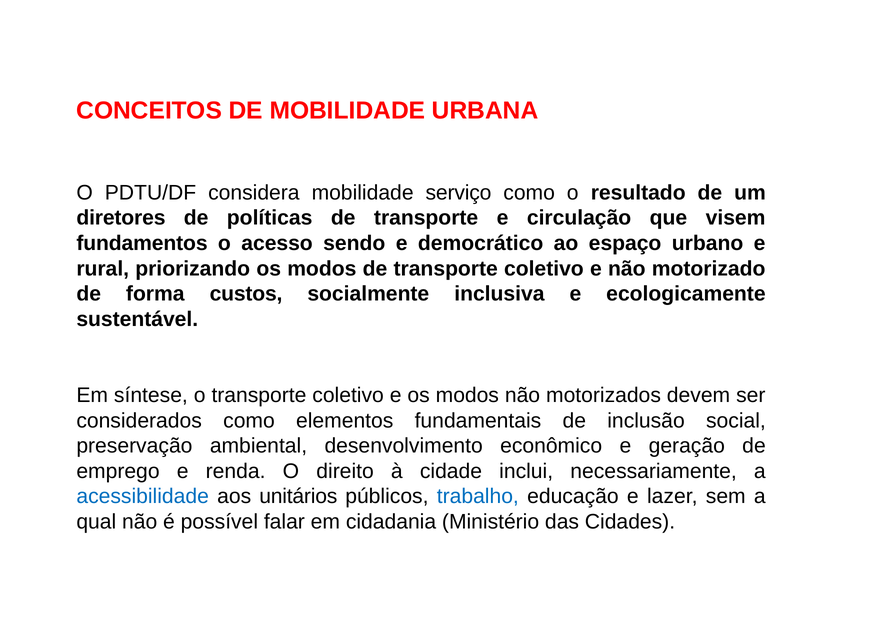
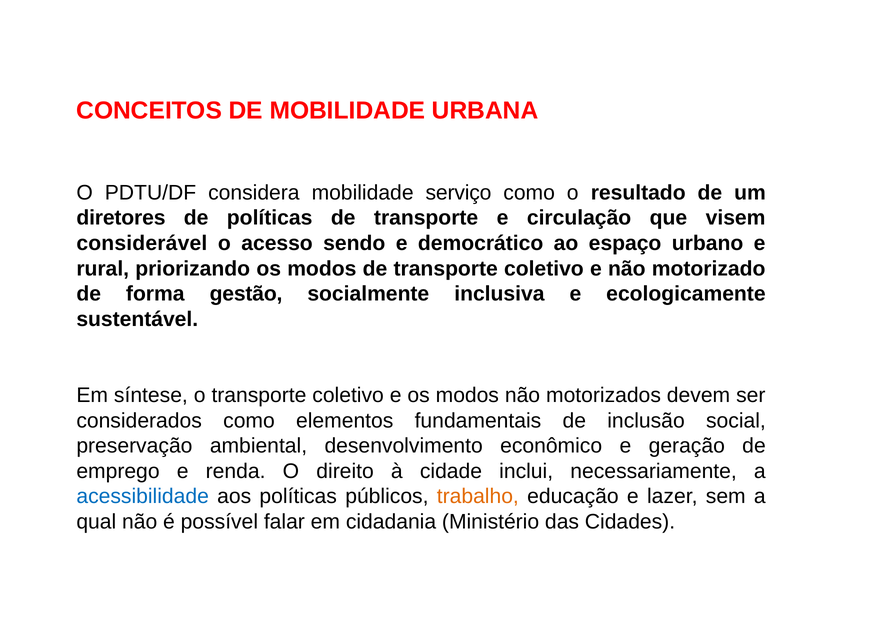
fundamentos: fundamentos -> considerável
custos: custos -> gestão
aos unitários: unitários -> políticas
trabalho colour: blue -> orange
